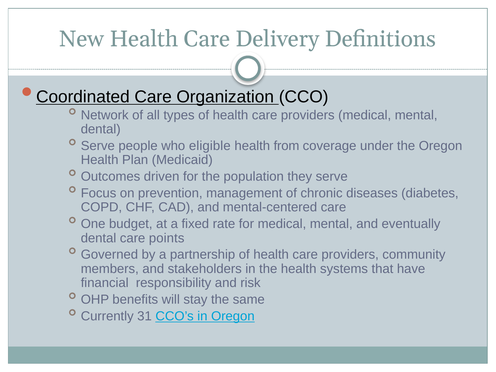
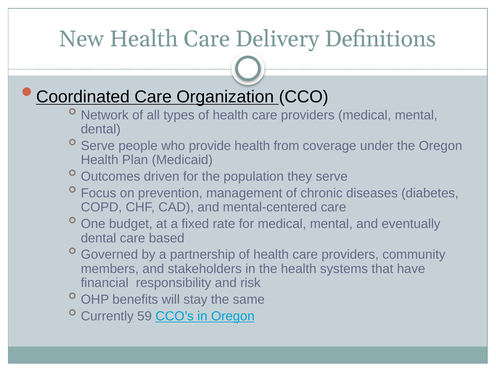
eligible: eligible -> provide
points: points -> based
31: 31 -> 59
